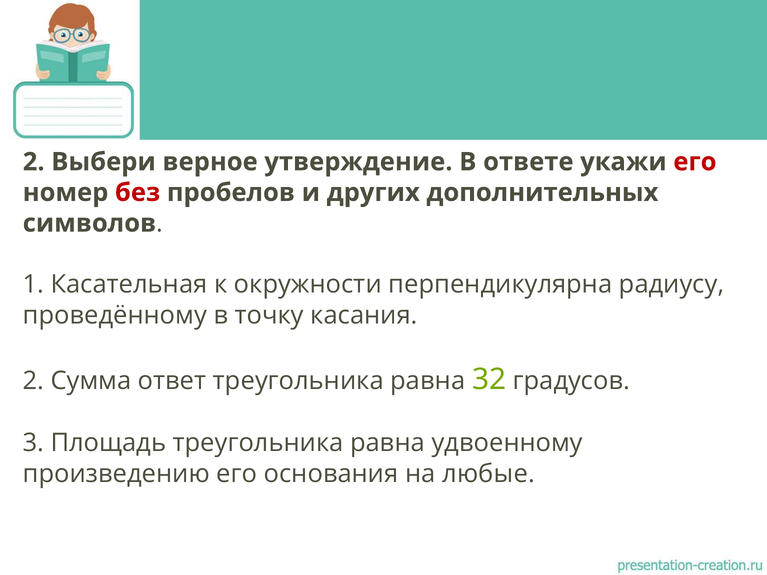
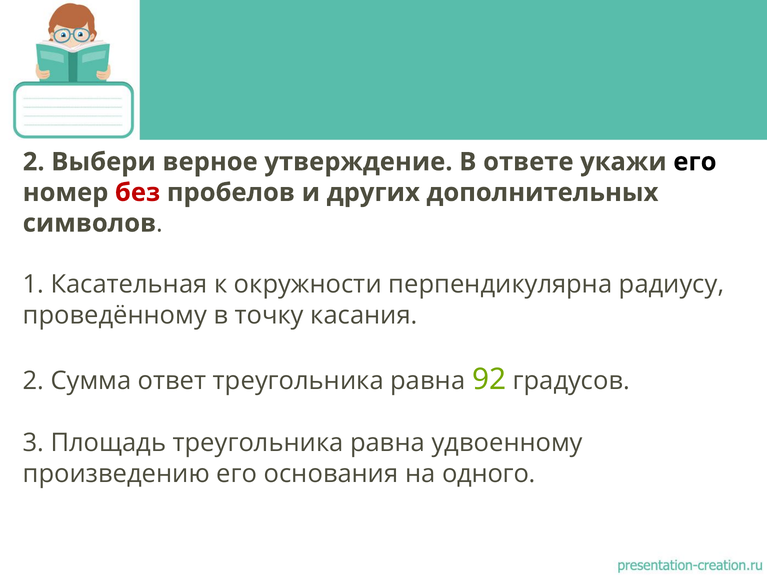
его at (695, 162) colour: red -> black
32: 32 -> 92
любые: любые -> одного
